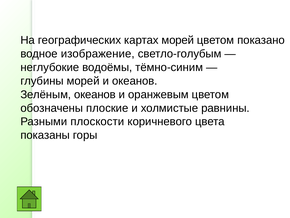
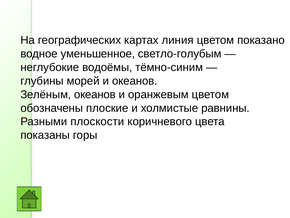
картах морей: морей -> линия
изображение: изображение -> уменьшенное
